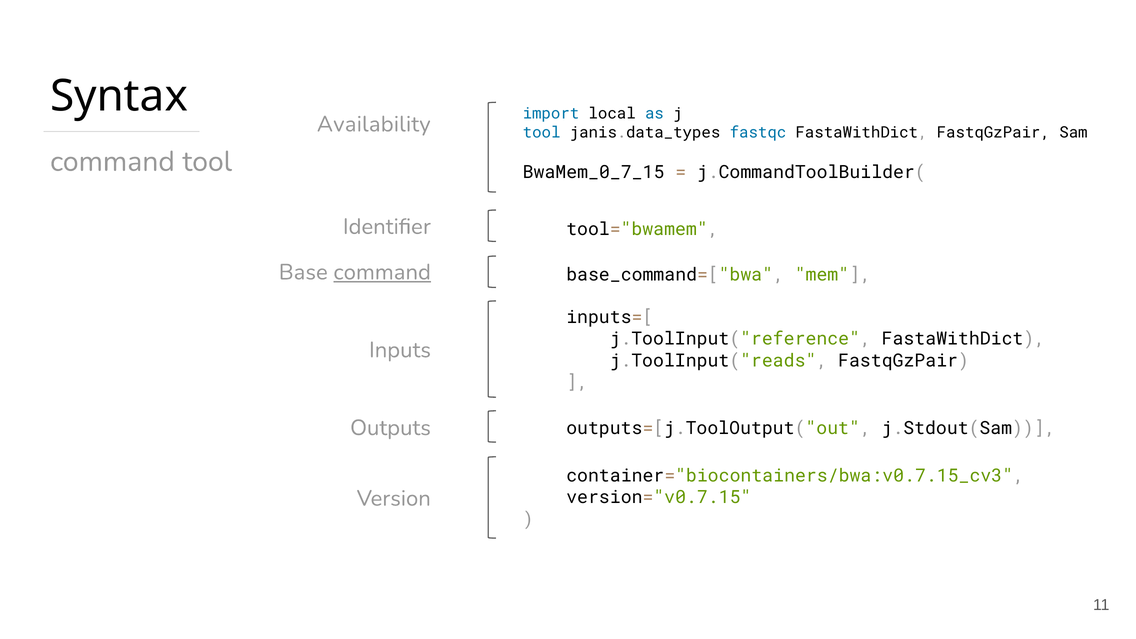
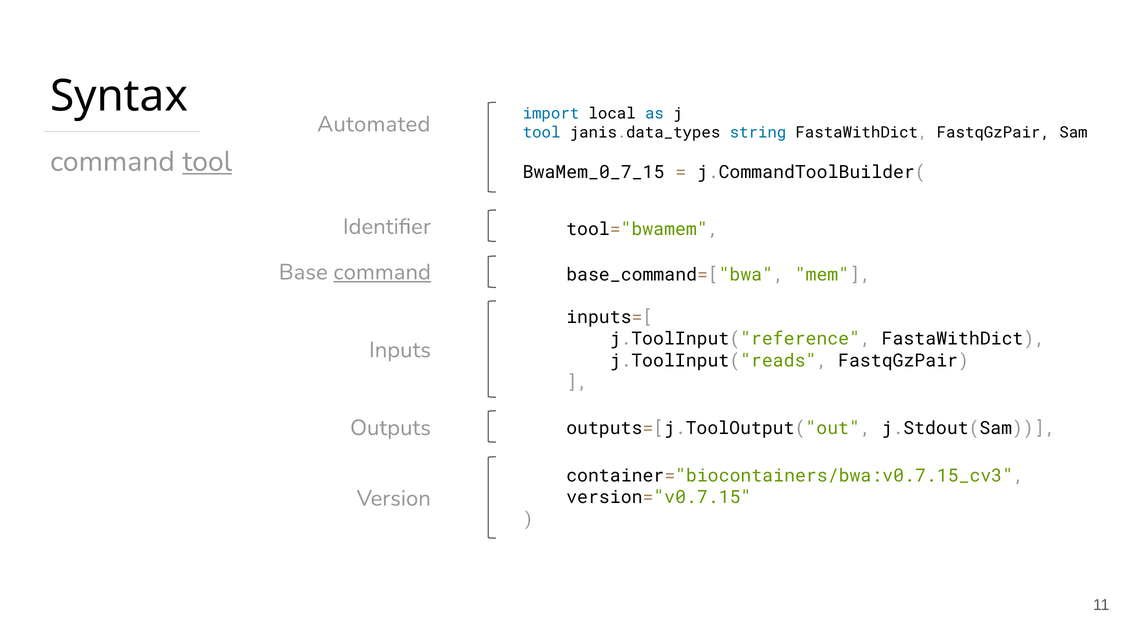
Availability: Availability -> Automated
fastqc: fastqc -> string
tool at (207, 161) underline: none -> present
